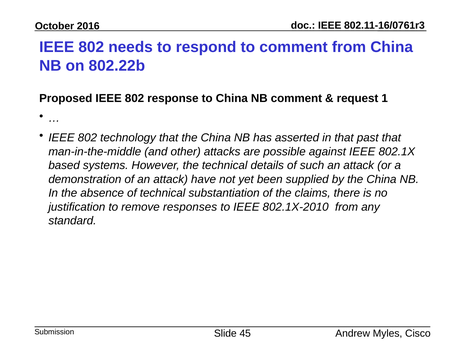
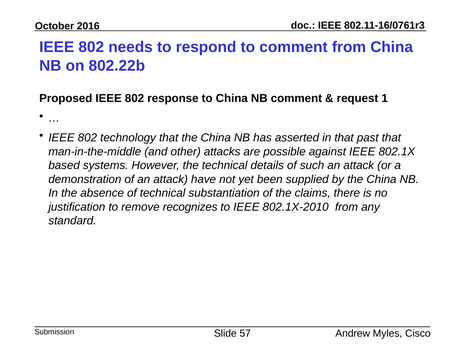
responses: responses -> recognizes
45: 45 -> 57
